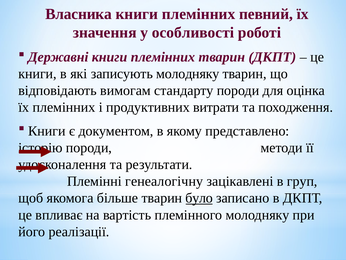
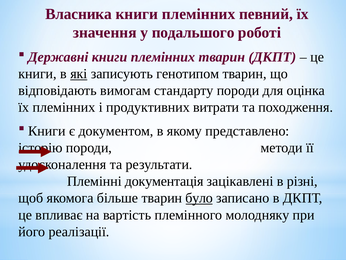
особливості: особливості -> подальшого
які underline: none -> present
записують молодняку: молодняку -> генотипом
генеалогічну: генеалогічну -> документація
груп: груп -> різні
